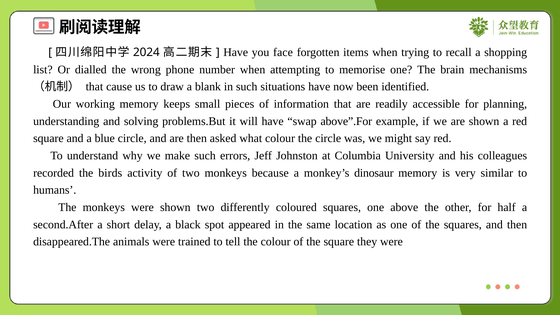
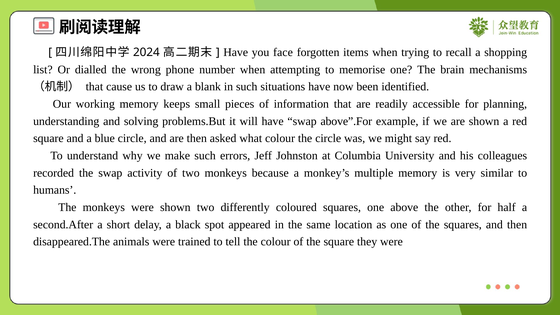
the birds: birds -> swap
dinosaur: dinosaur -> multiple
